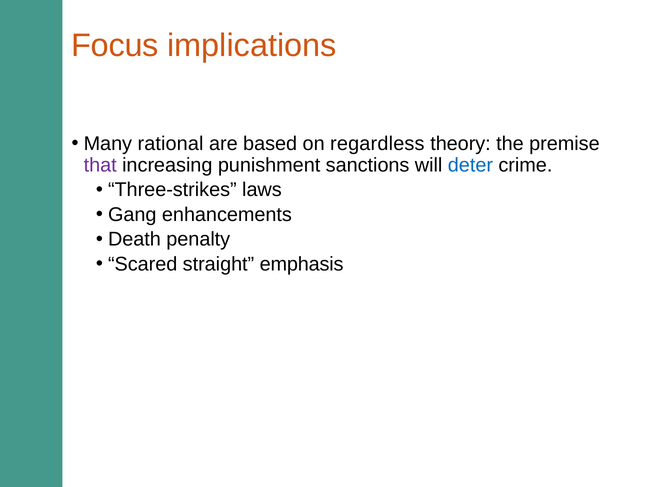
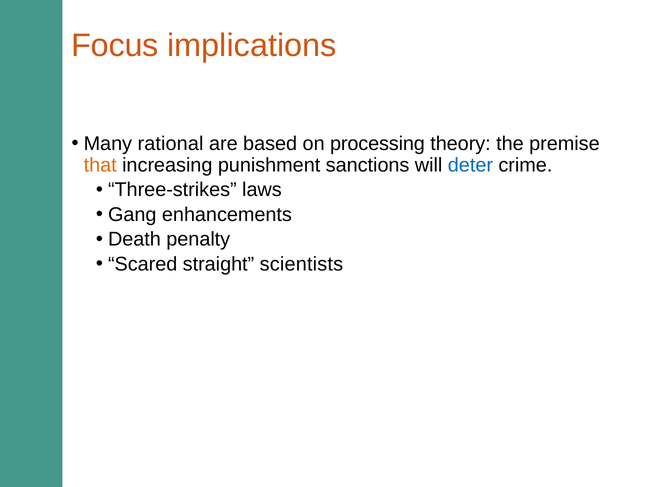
regardless: regardless -> processing
that colour: purple -> orange
emphasis: emphasis -> scientists
